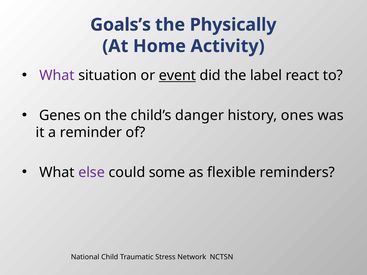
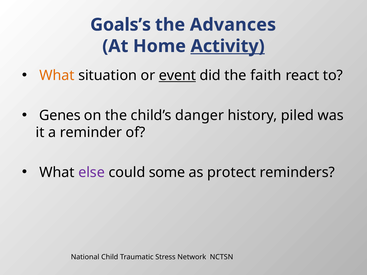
Physically: Physically -> Advances
Activity underline: none -> present
What at (57, 76) colour: purple -> orange
label: label -> faith
ones: ones -> piled
flexible: flexible -> protect
